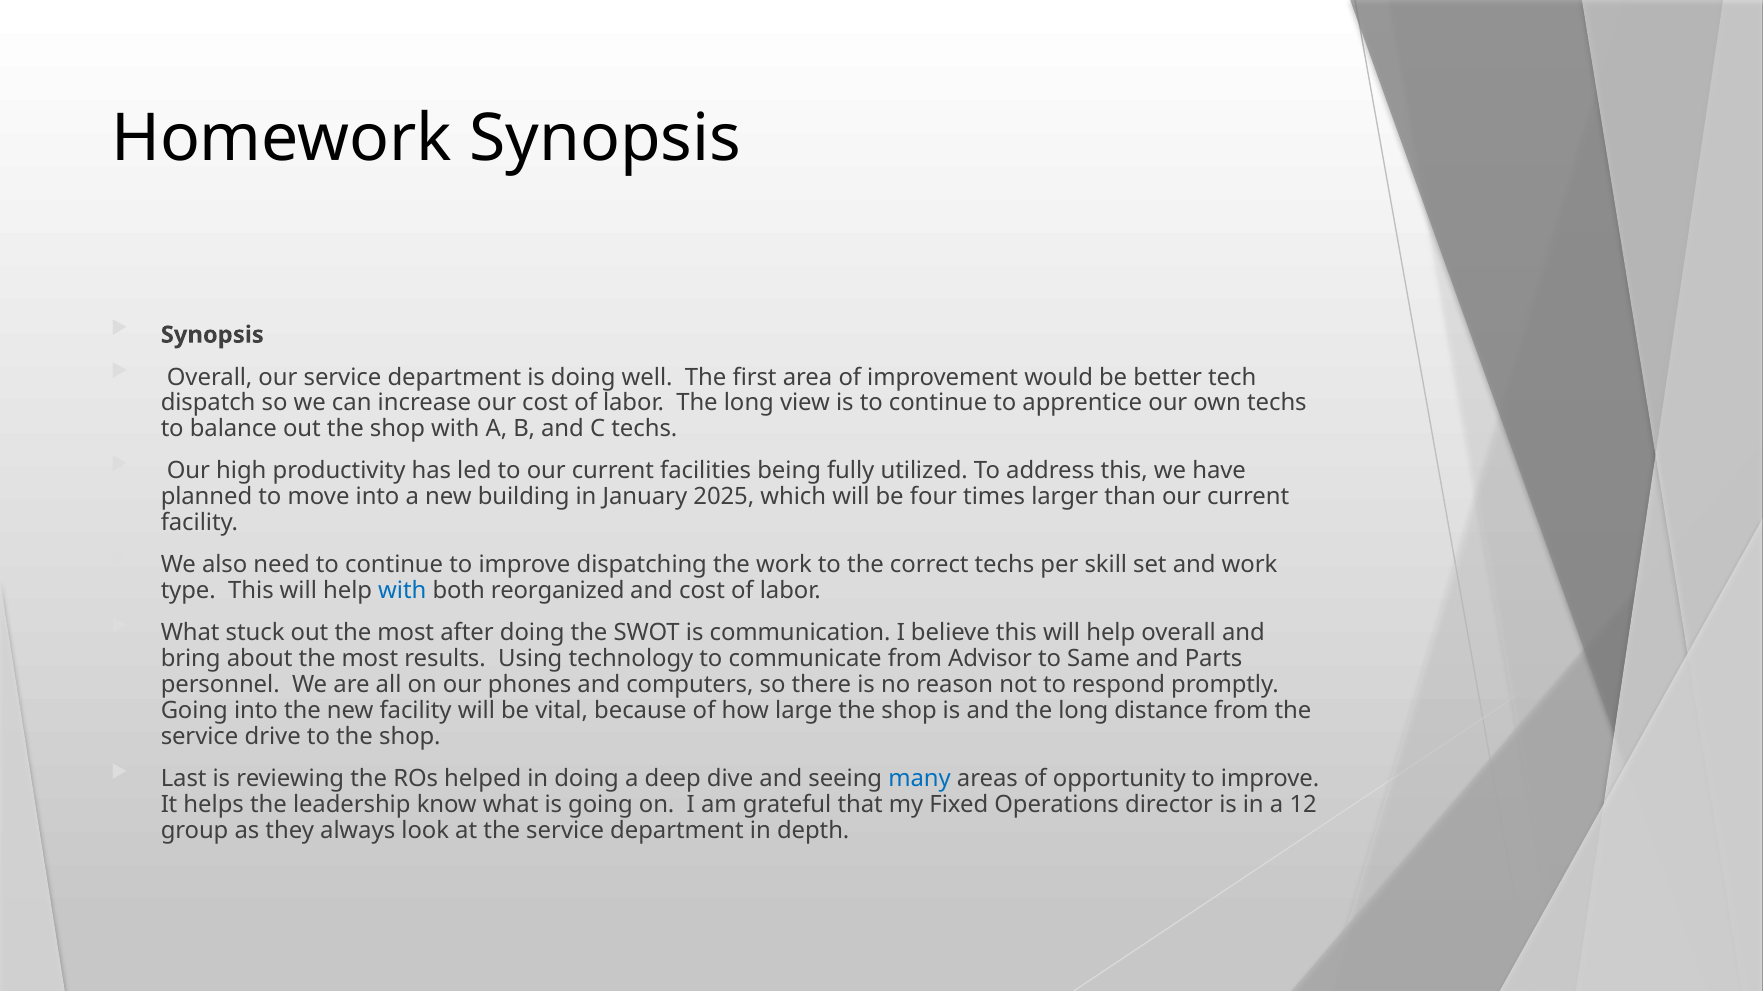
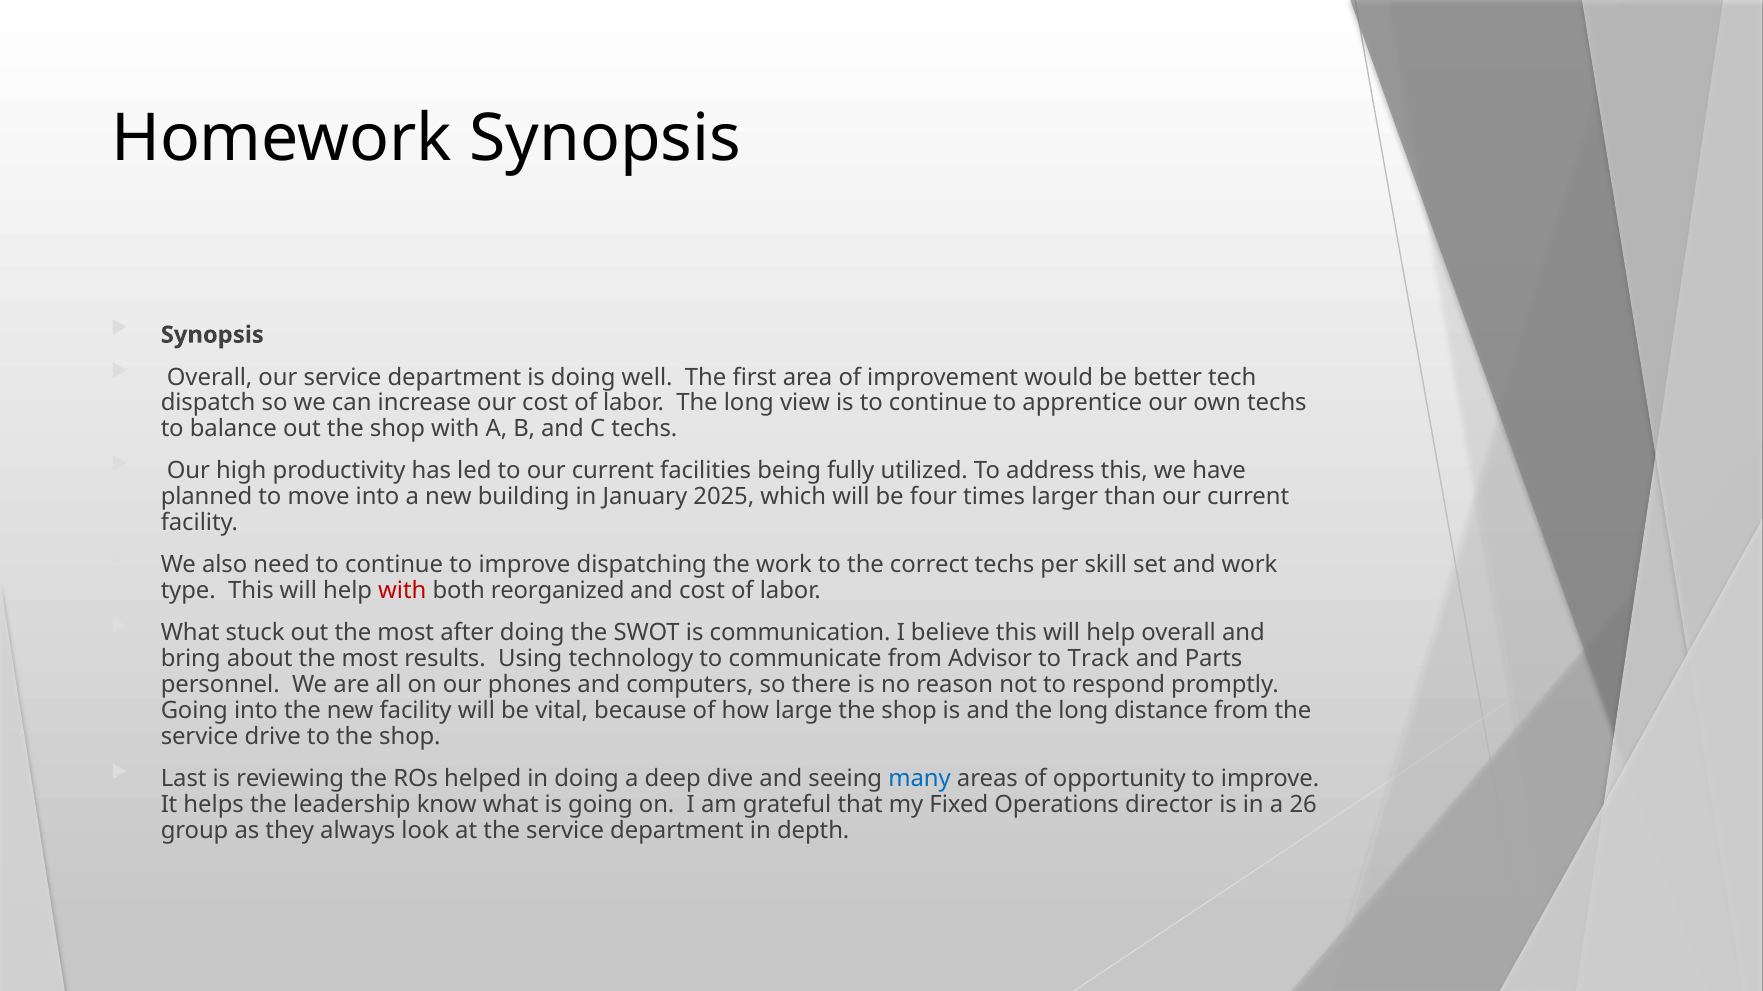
with at (402, 591) colour: blue -> red
Same: Same -> Track
12: 12 -> 26
